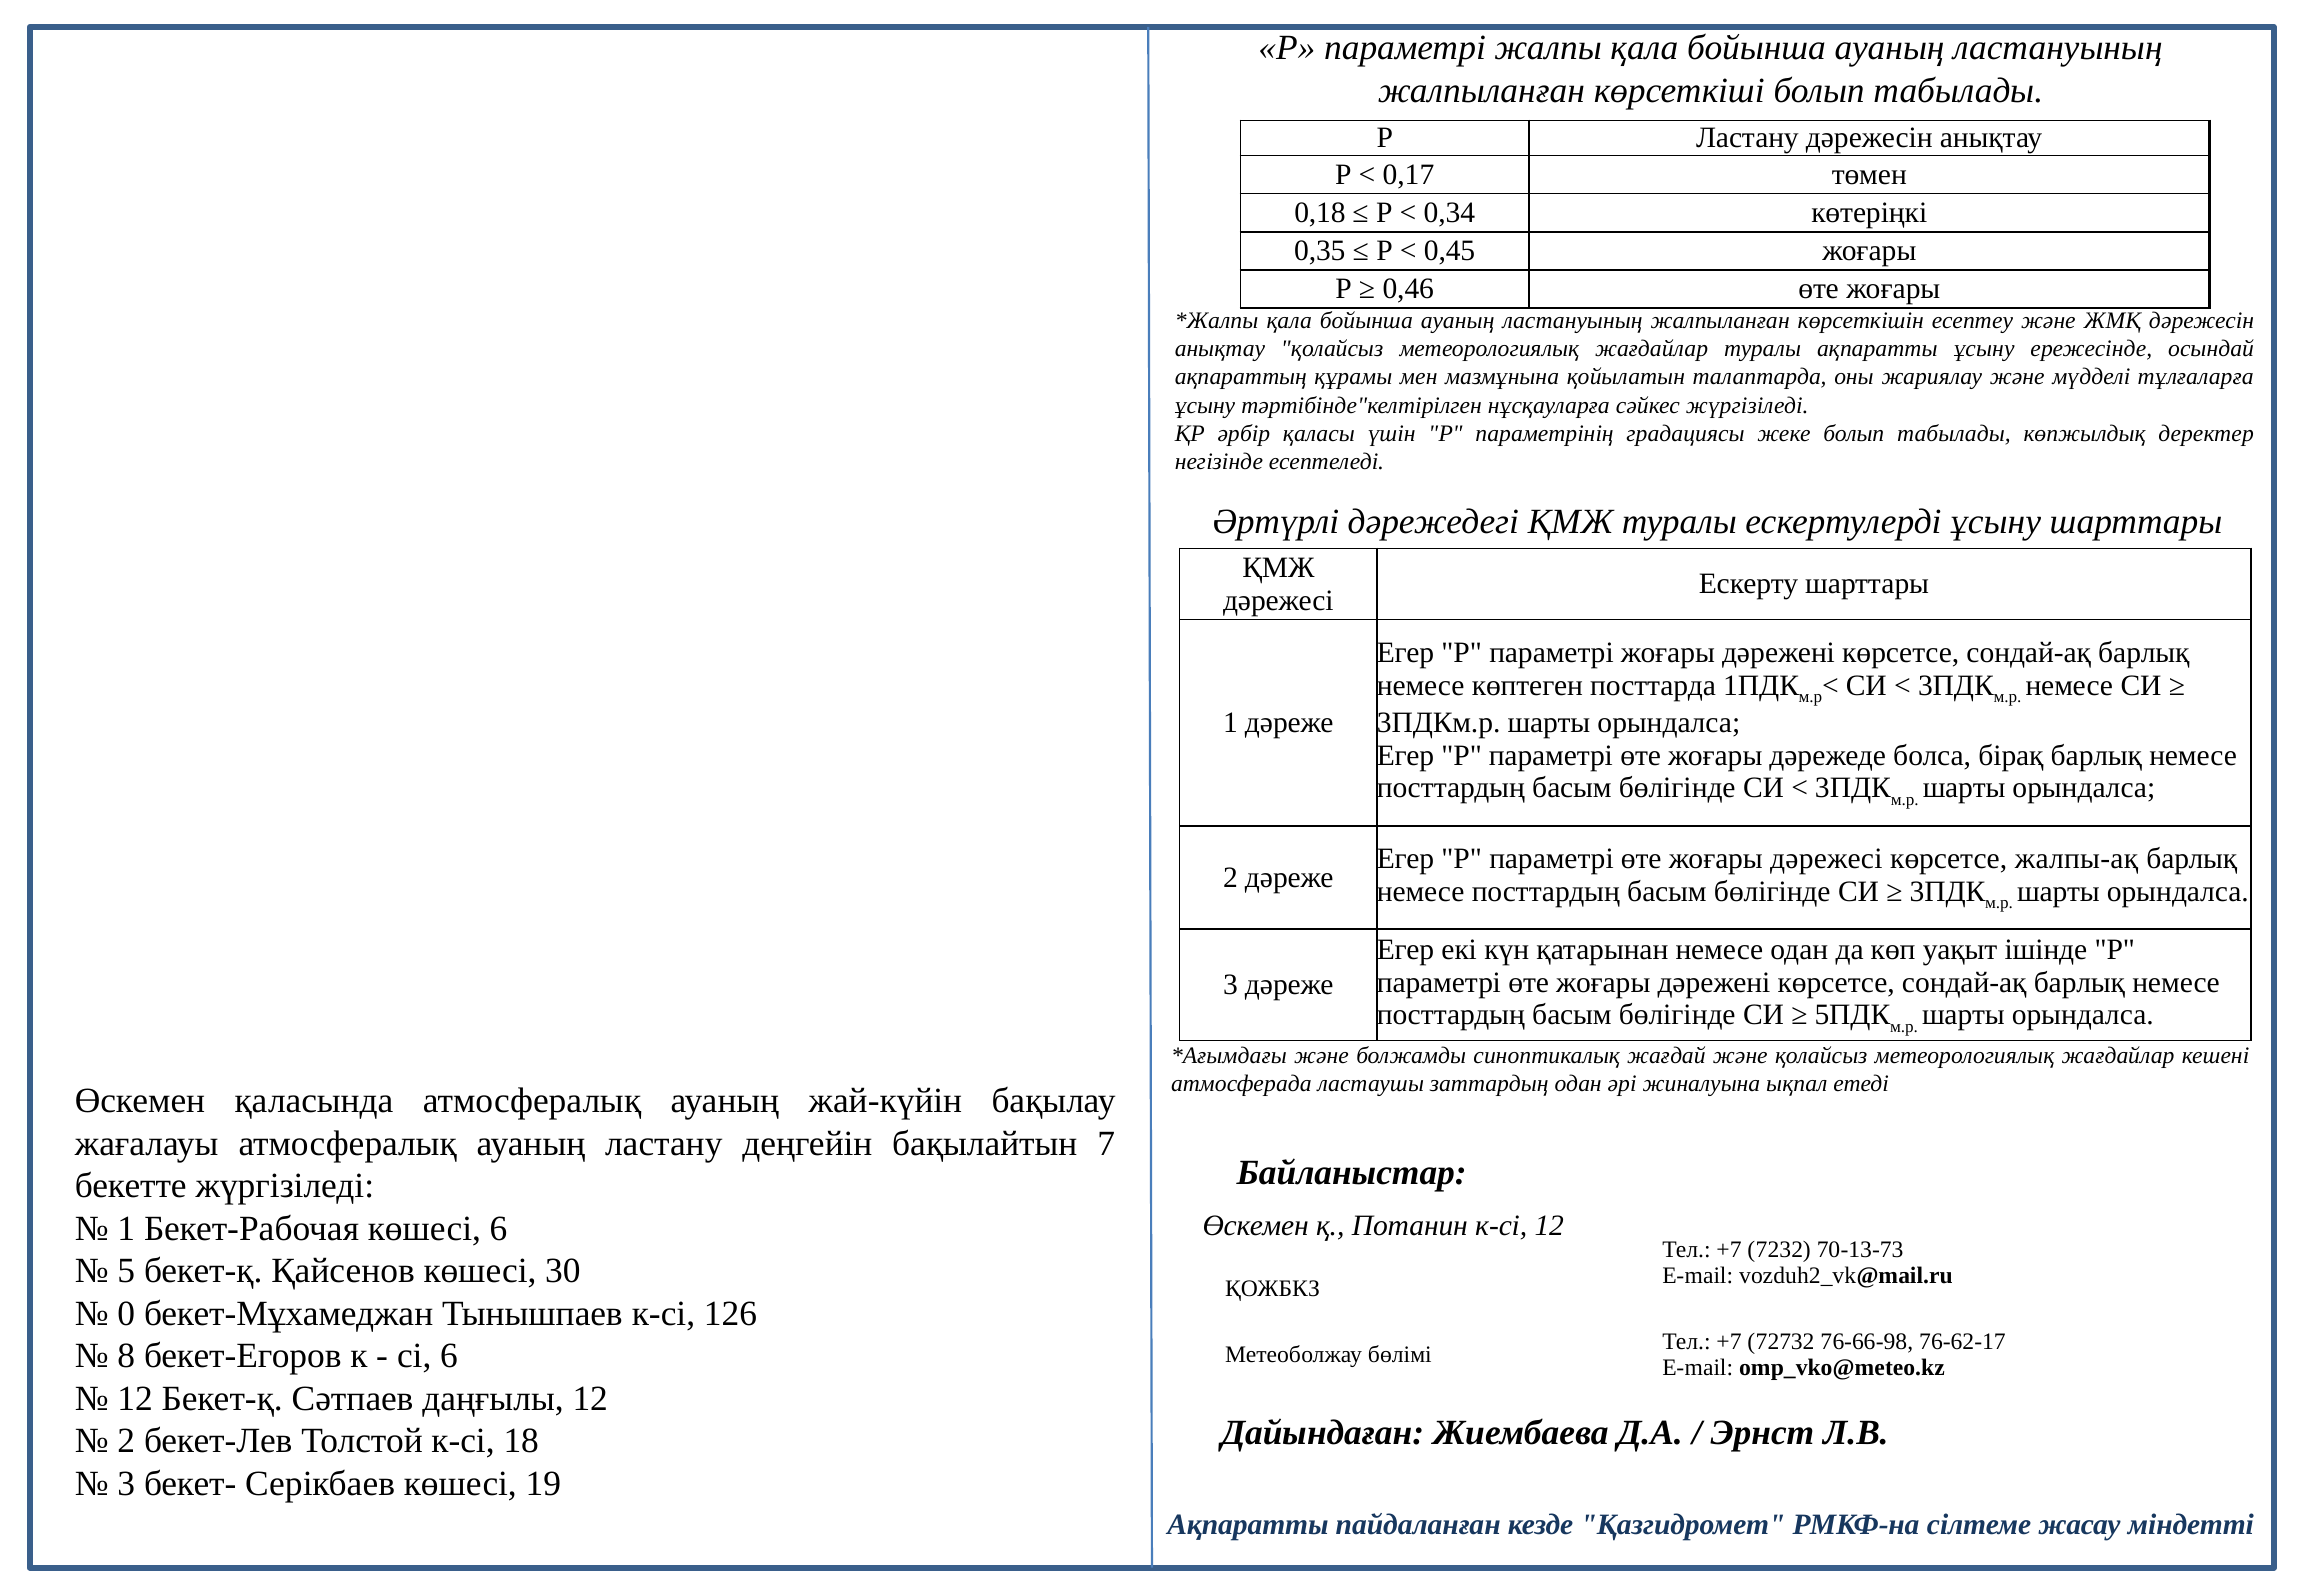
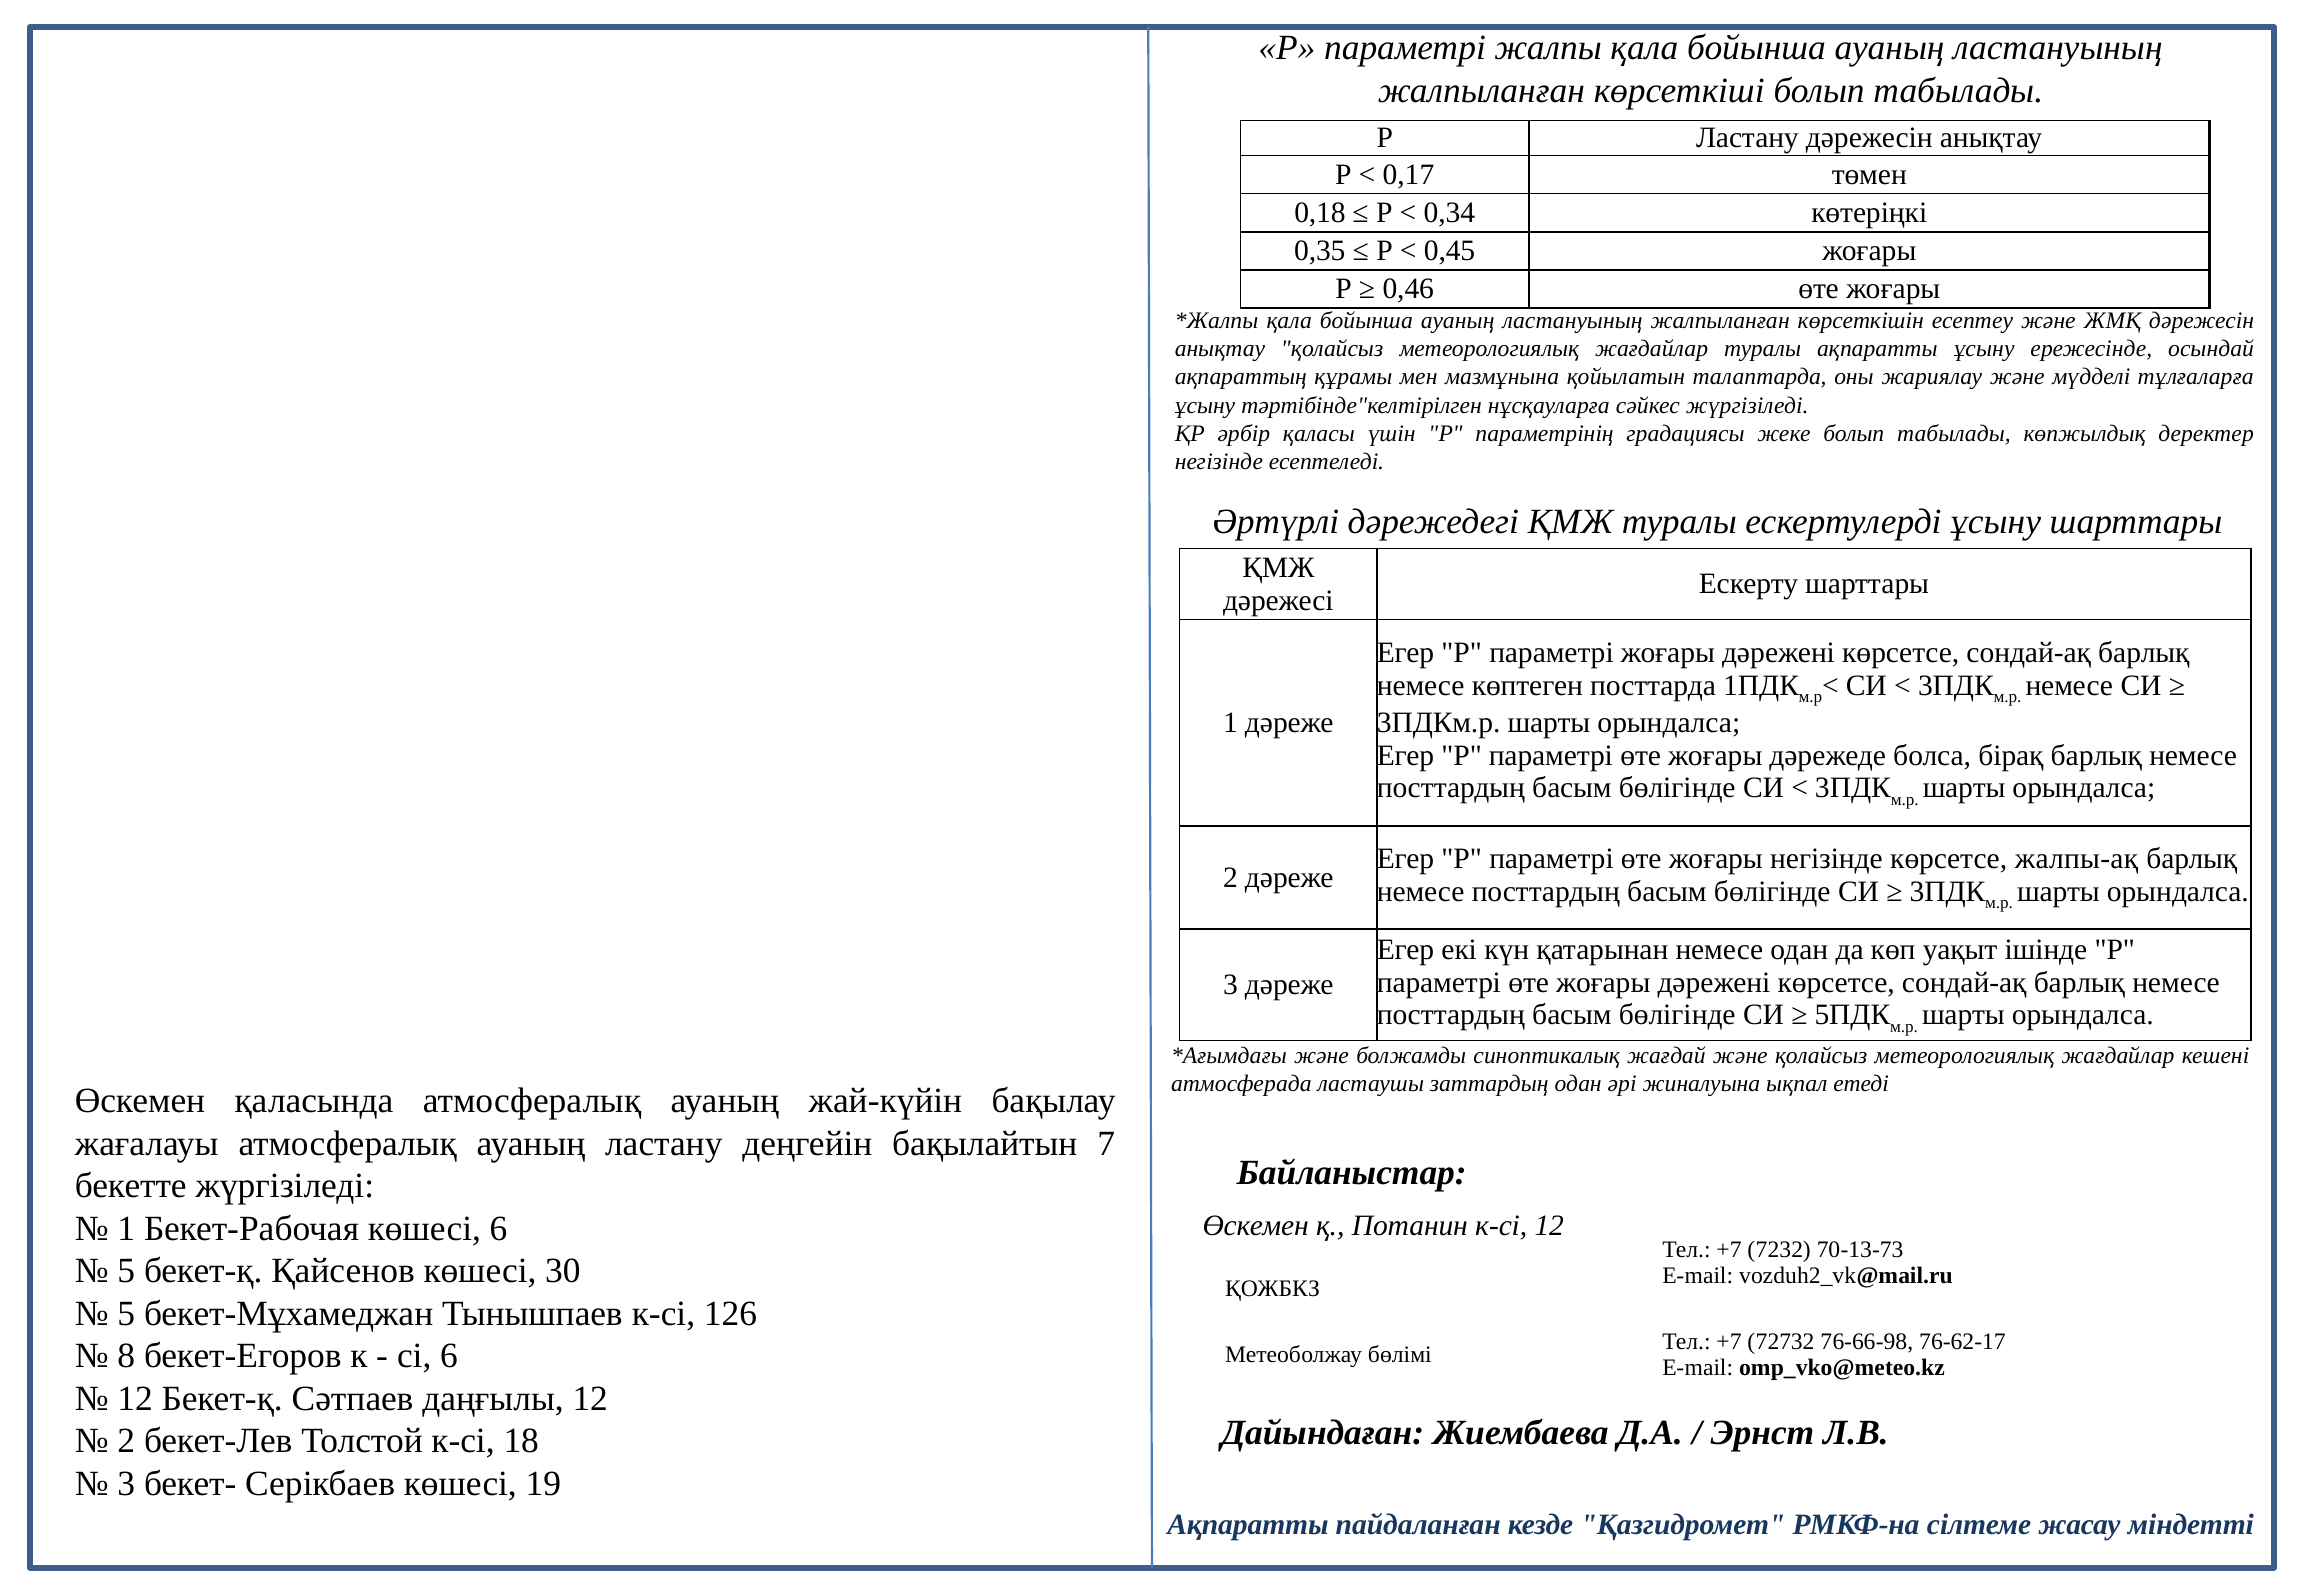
жоғары дәрежесі: дәрежесі -> негізінде
0 at (126, 1314): 0 -> 5
